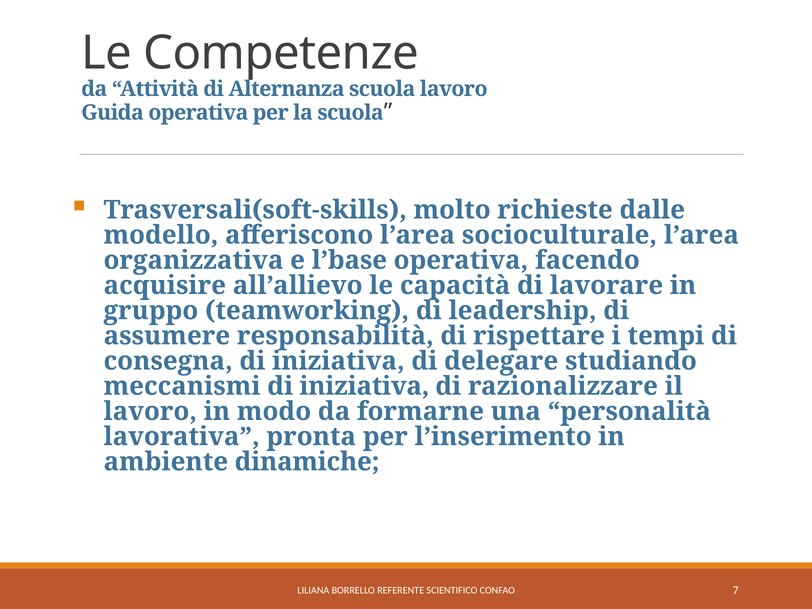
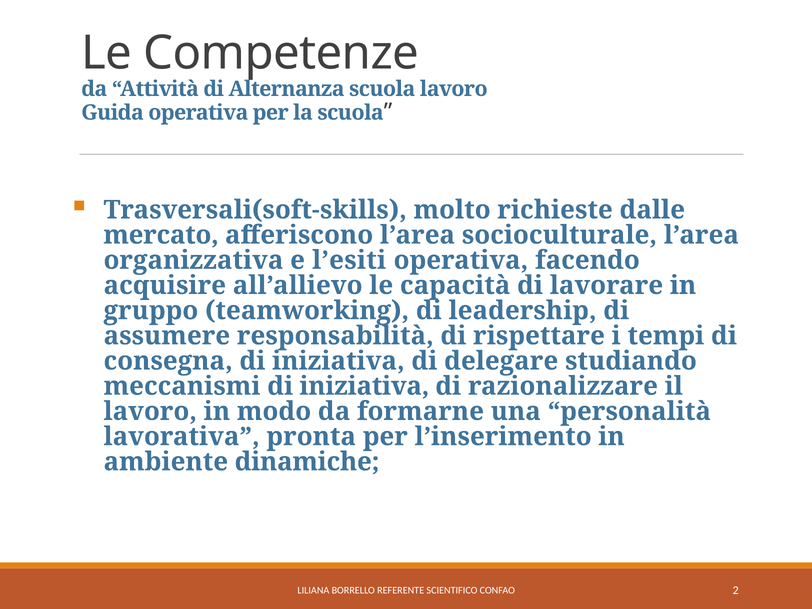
modello: modello -> mercato
l’base: l’base -> l’esiti
7: 7 -> 2
